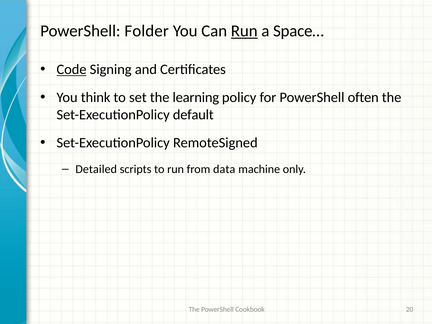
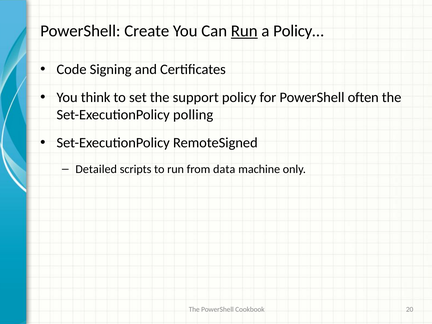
Folder: Folder -> Create
Space…: Space… -> Policy…
Code underline: present -> none
learning: learning -> support
default: default -> polling
